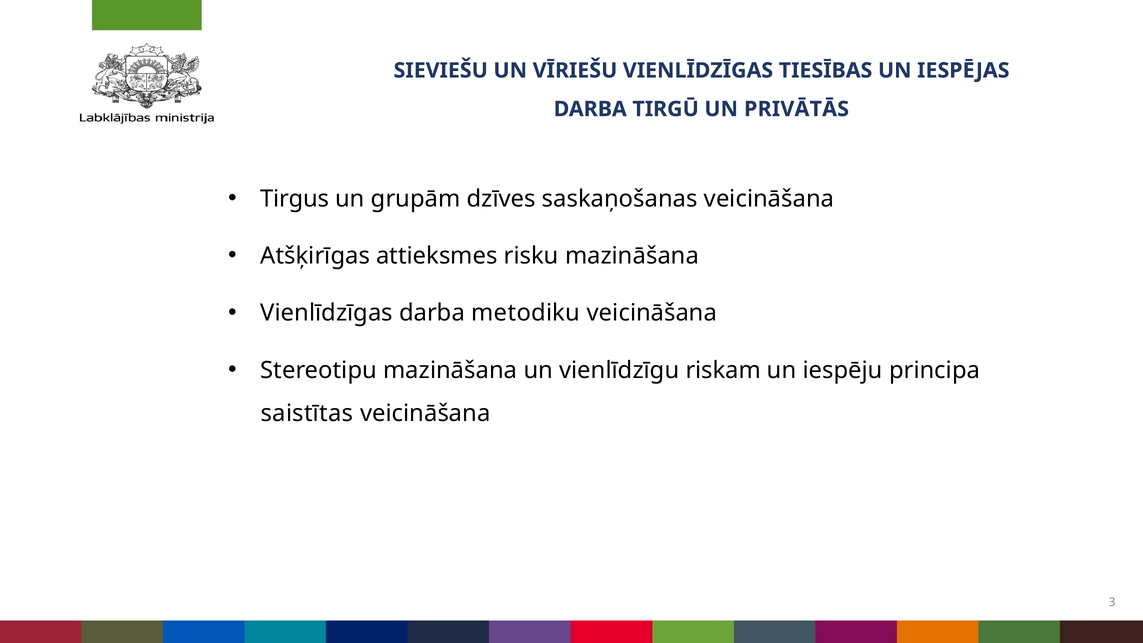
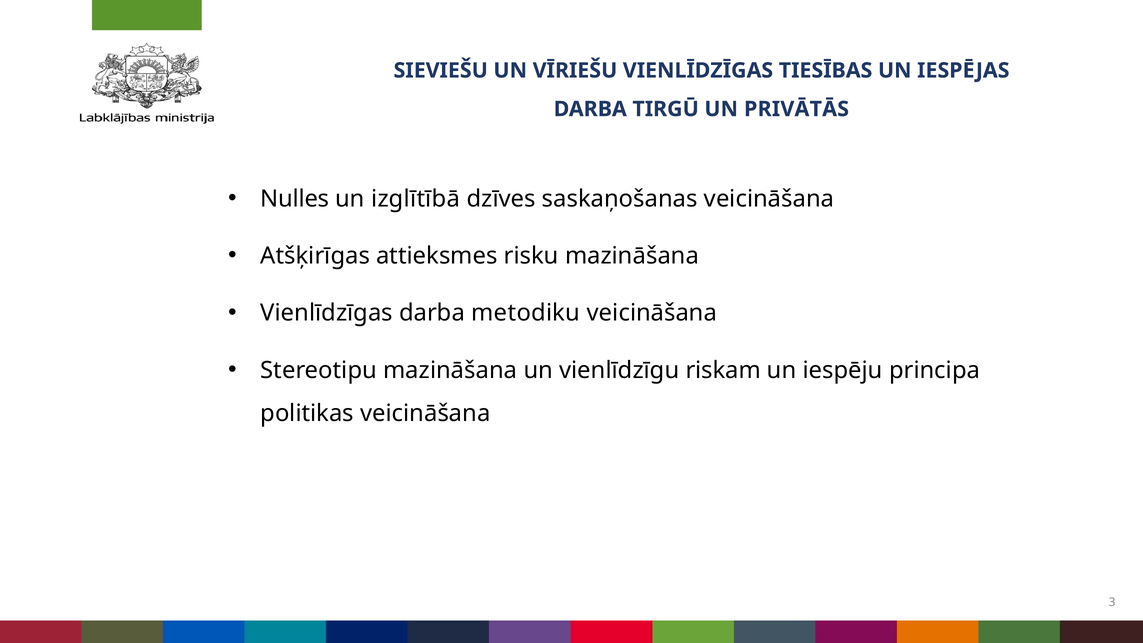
Tirgus: Tirgus -> Nulles
grupām: grupām -> izglītībā
saistītas: saistītas -> politikas
